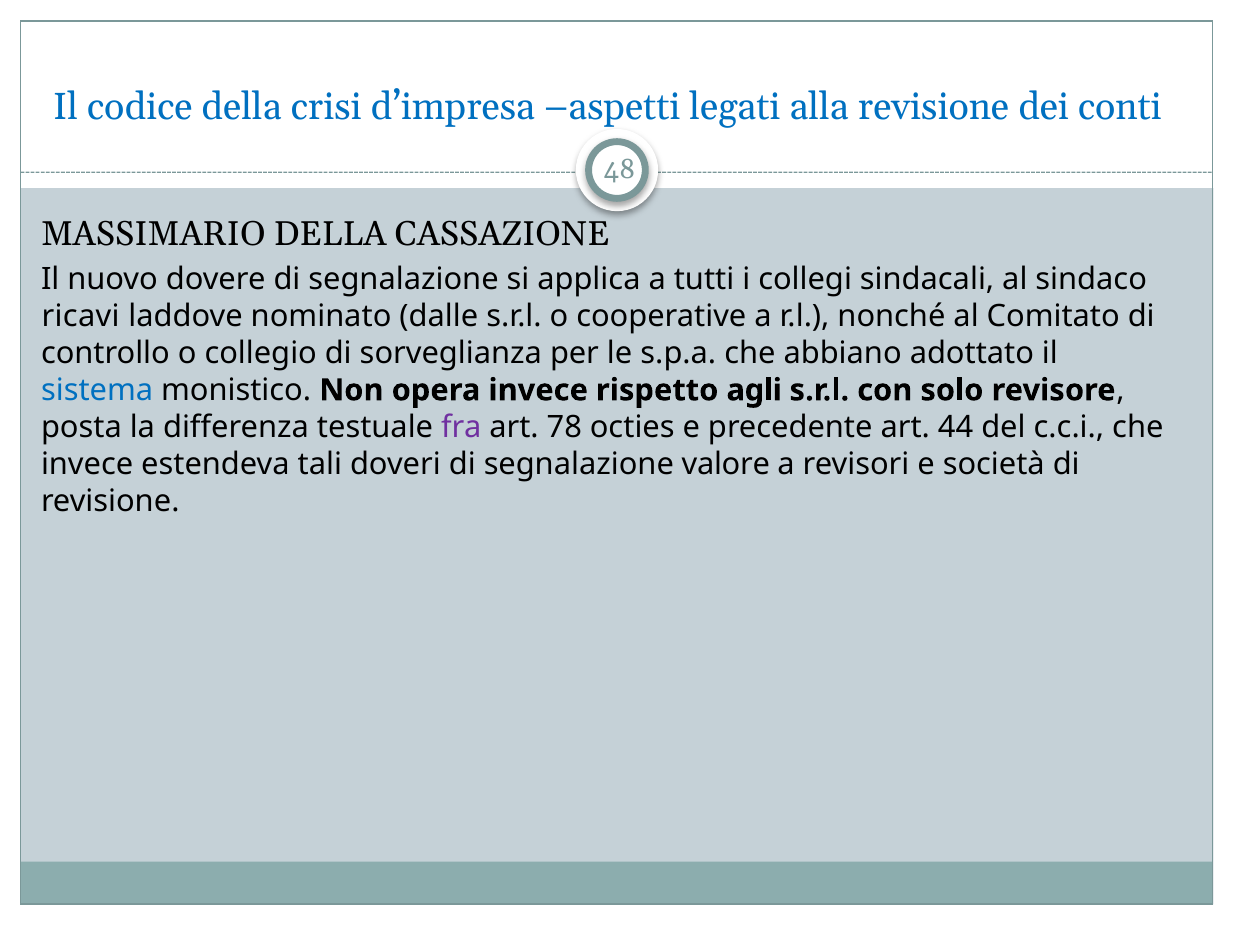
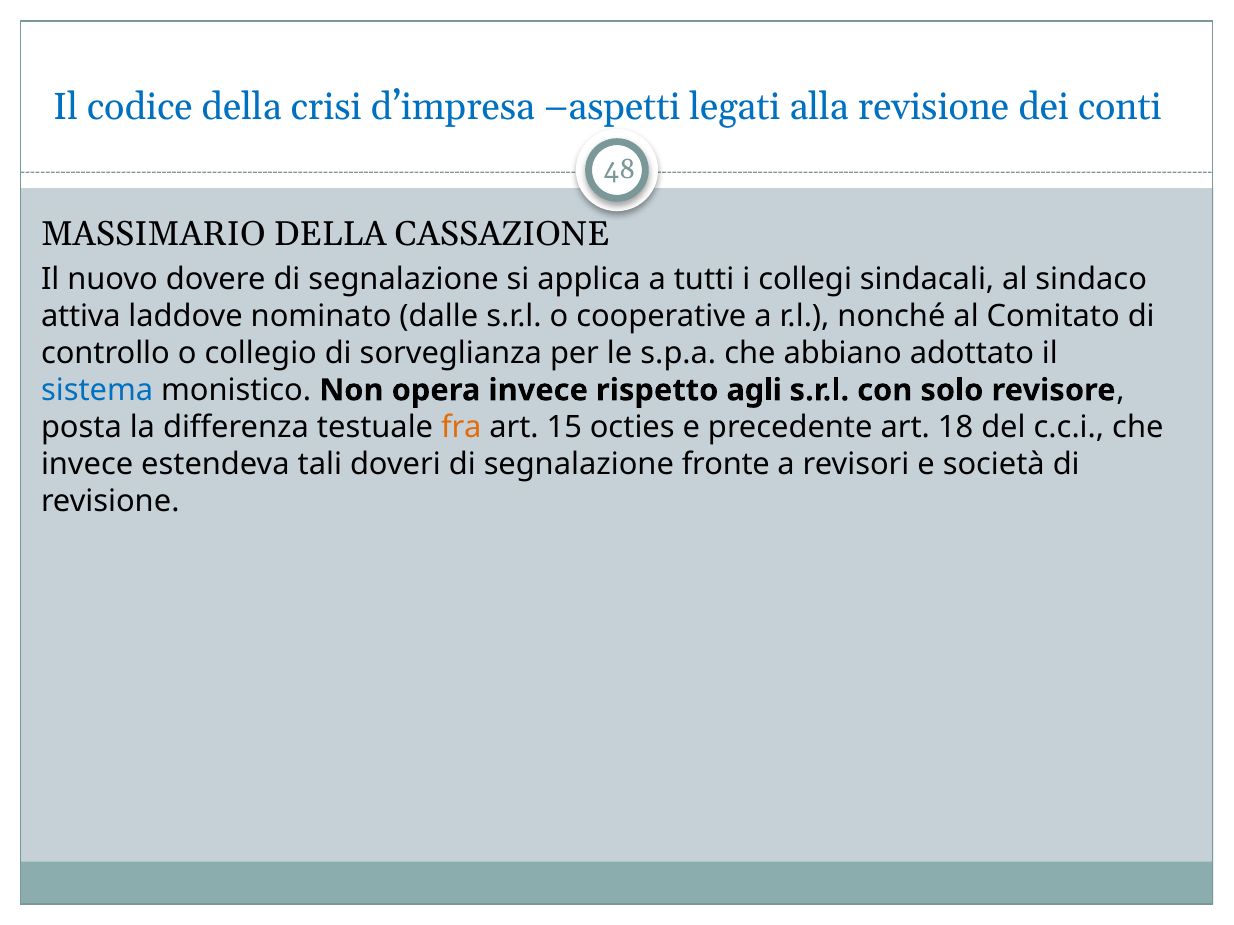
ricavi: ricavi -> attiva
fra colour: purple -> orange
78: 78 -> 15
44: 44 -> 18
valore: valore -> fronte
